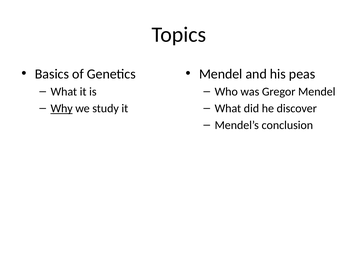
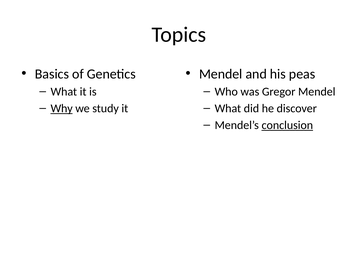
conclusion underline: none -> present
